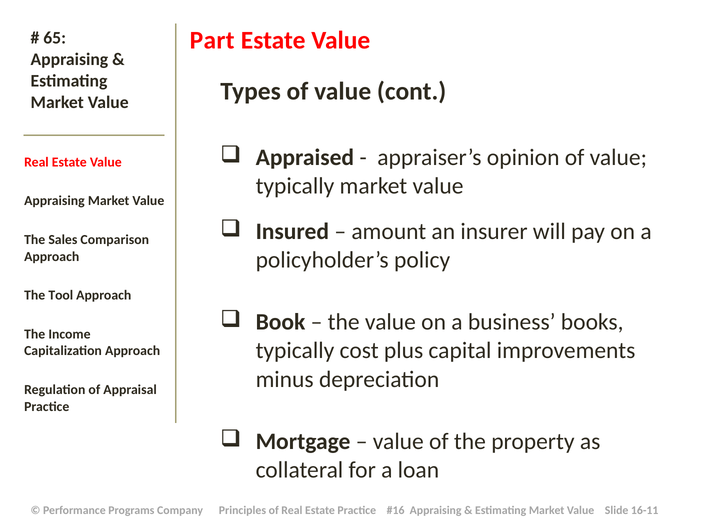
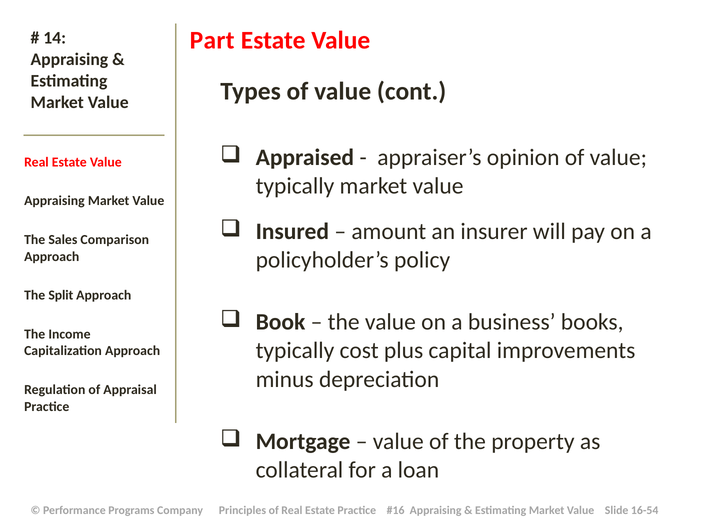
65: 65 -> 14
Tool: Tool -> Split
16-11: 16-11 -> 16-54
